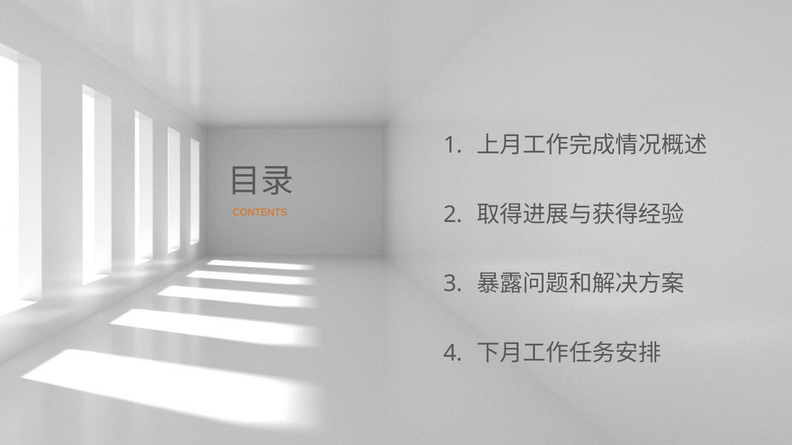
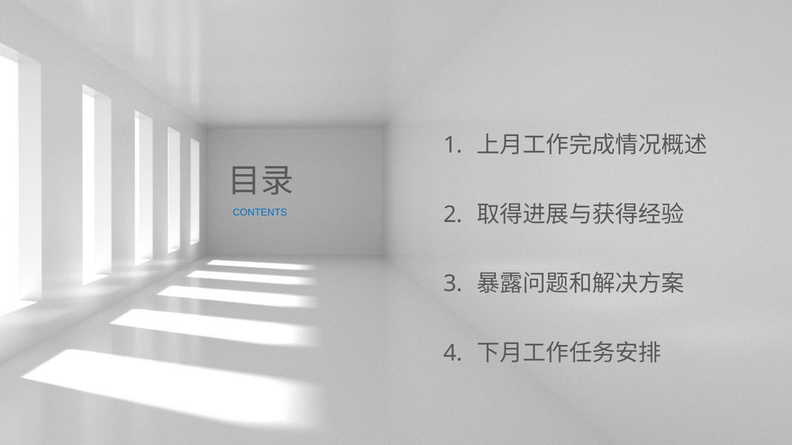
CONTENTS colour: orange -> blue
